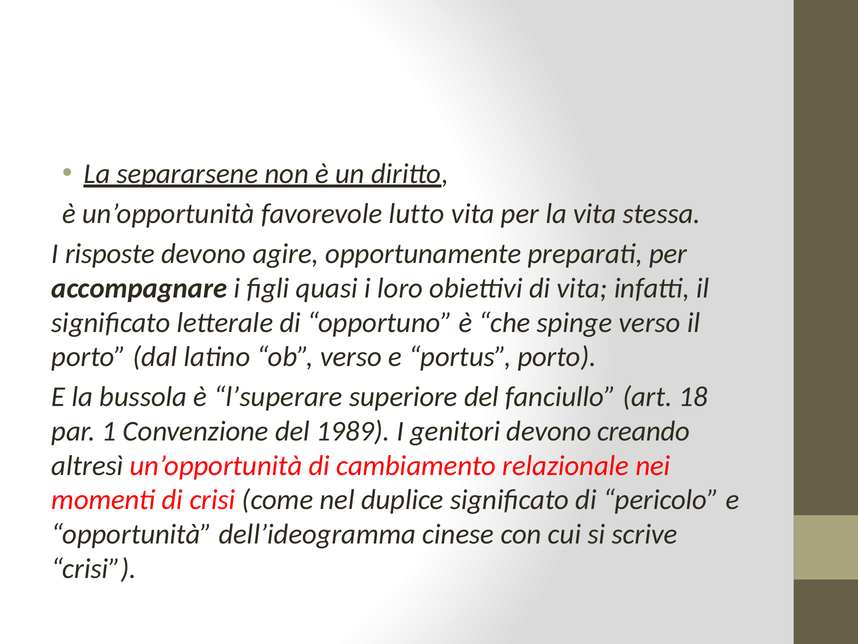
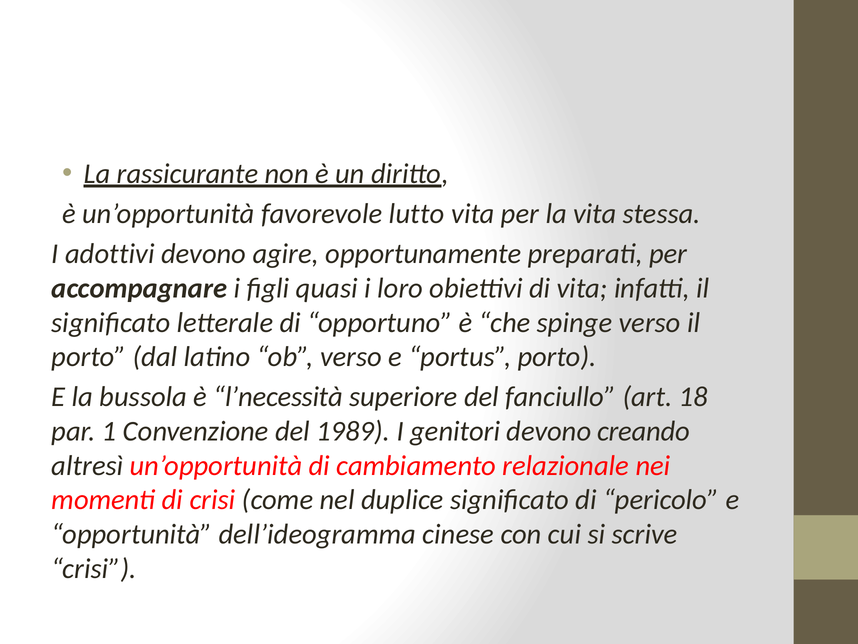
separarsene: separarsene -> rassicurante
risposte: risposte -> adottivi
l’superare: l’superare -> l’necessità
